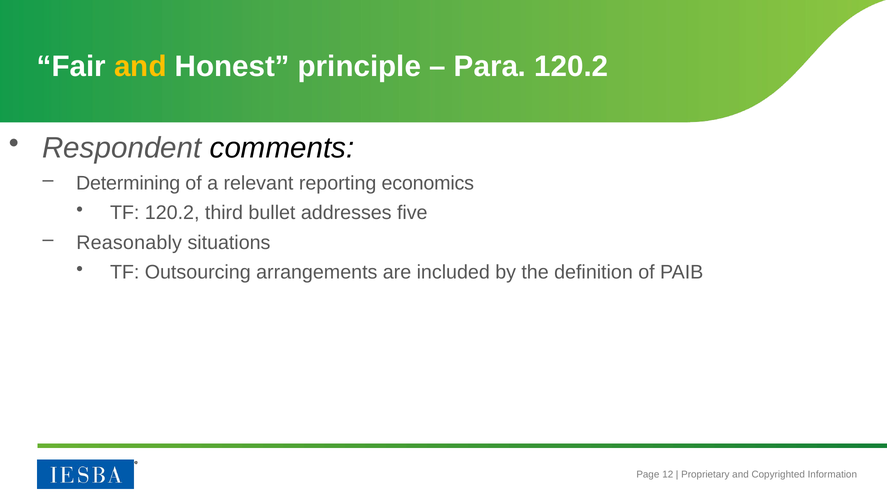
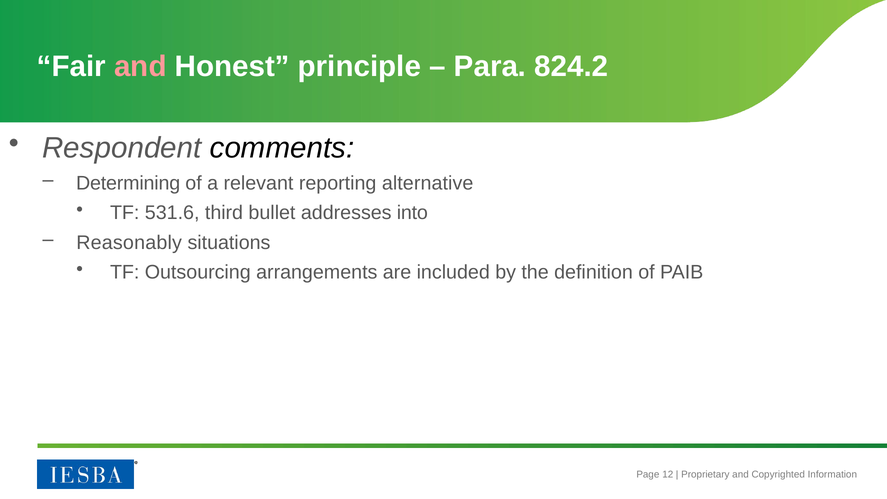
and at (140, 66) colour: yellow -> pink
Para 120.2: 120.2 -> 824.2
economics: economics -> alternative
TF 120.2: 120.2 -> 531.6
five: five -> into
